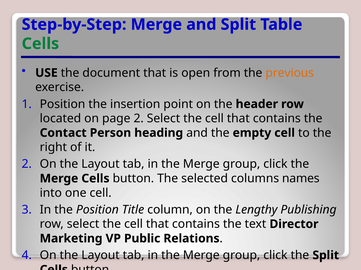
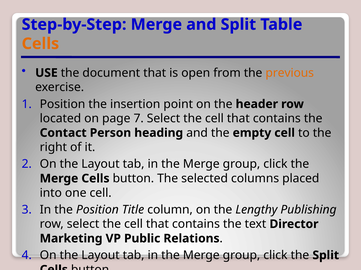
Cells at (40, 44) colour: green -> orange
page 2: 2 -> 7
names: names -> placed
